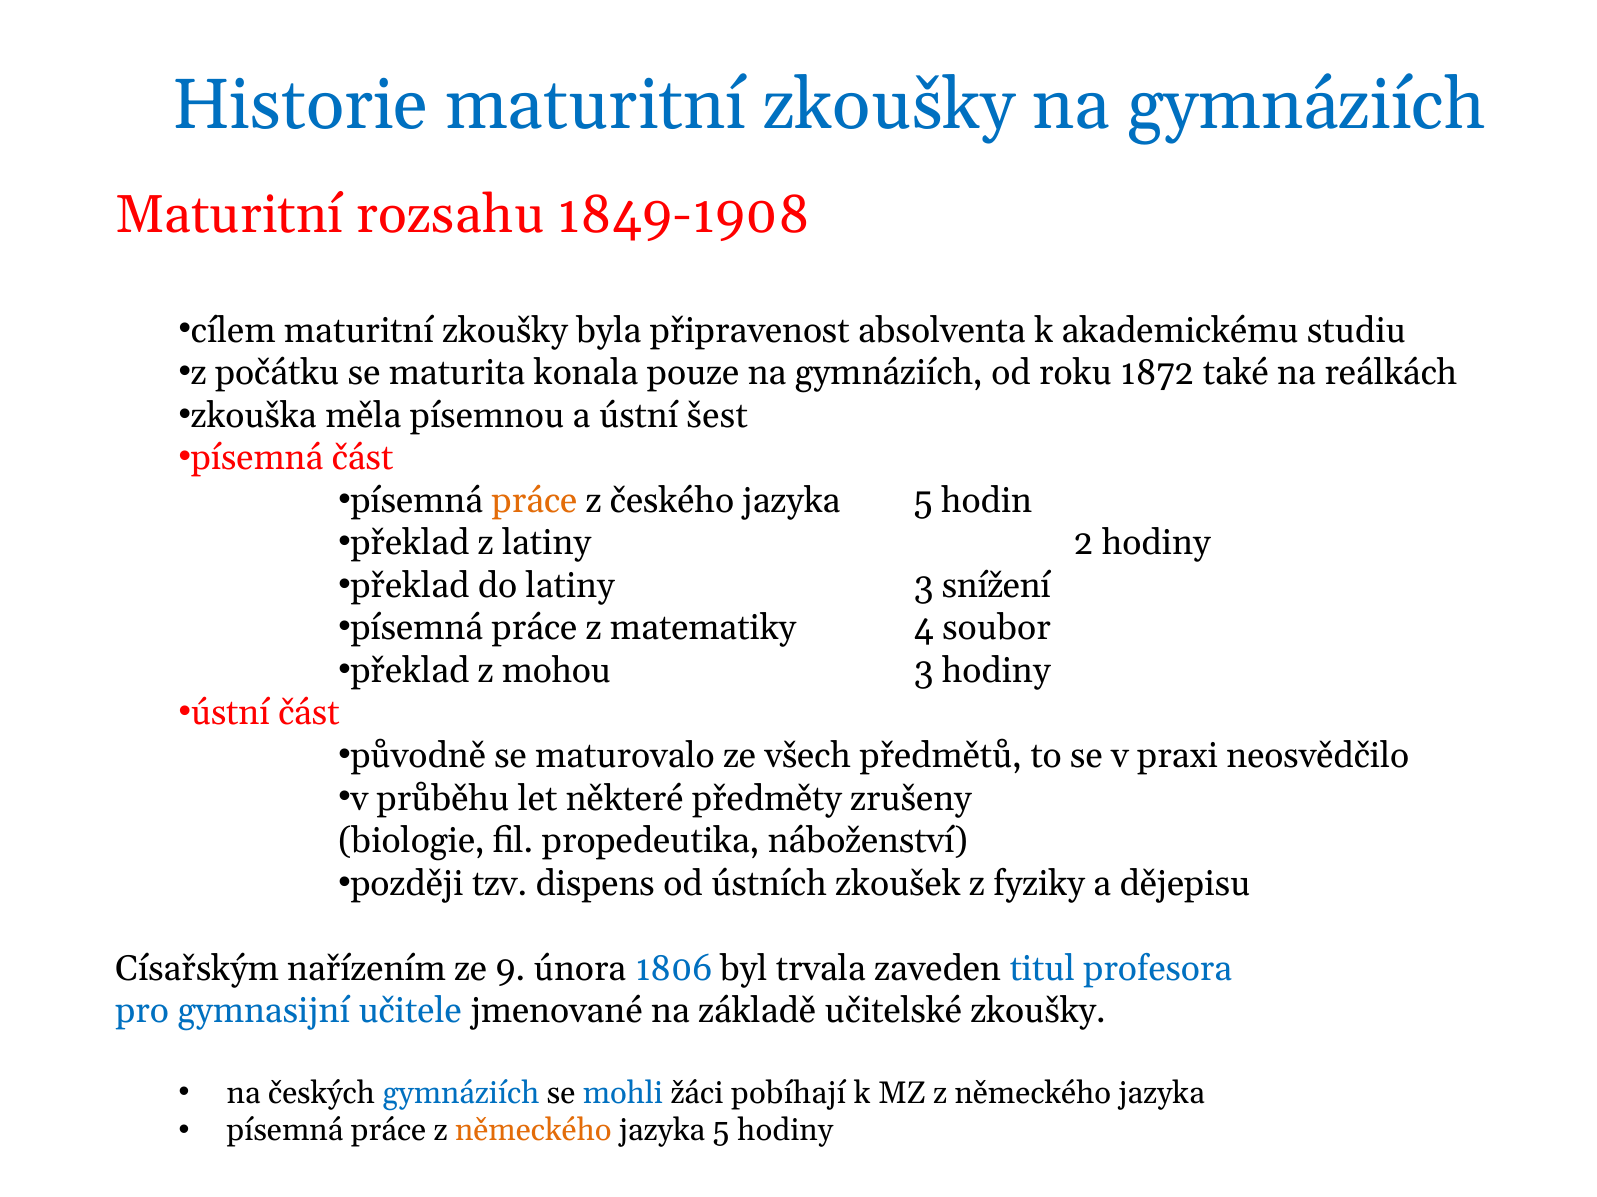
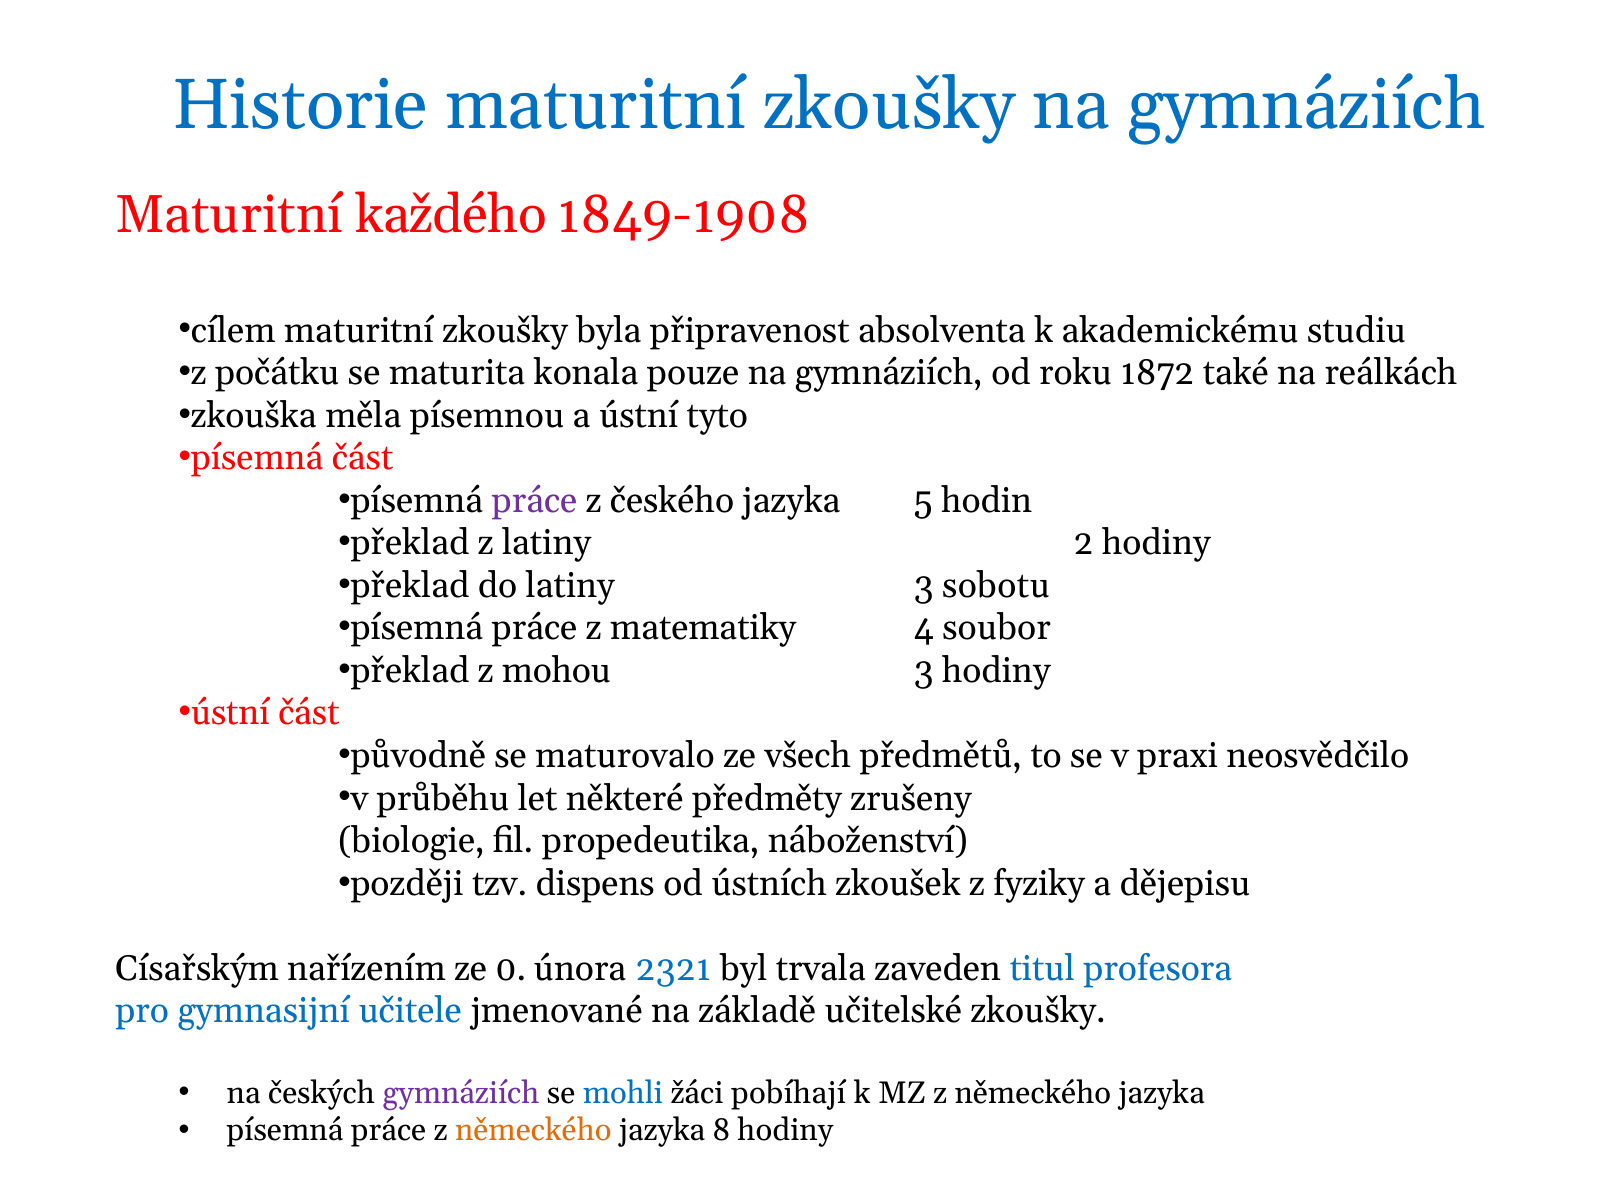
rozsahu: rozsahu -> každého
šest: šest -> tyto
práce at (535, 501) colour: orange -> purple
snížení: snížení -> sobotu
9: 9 -> 0
1806: 1806 -> 2321
gymnáziích at (461, 1094) colour: blue -> purple
5 at (721, 1131): 5 -> 8
